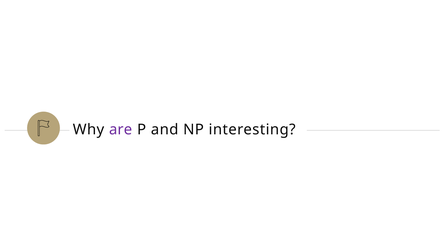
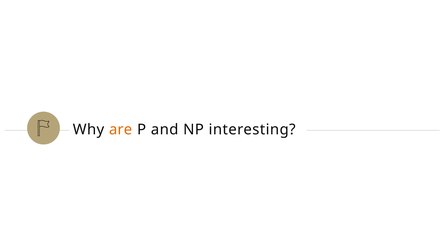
are colour: purple -> orange
